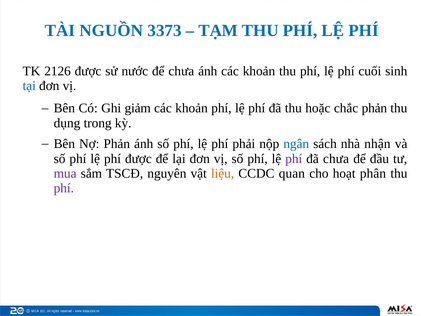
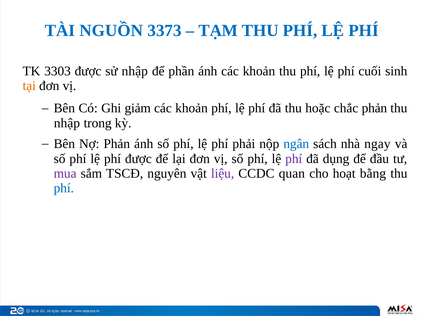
2126: 2126 -> 3303
sử nước: nước -> nhập
để chưa: chưa -> phần
tại colour: blue -> orange
dụng at (67, 123): dụng -> nhập
nhận: nhận -> ngay
đã chưa: chưa -> dụng
liệu colour: orange -> purple
phân: phân -> bằng
phí at (64, 188) colour: purple -> blue
